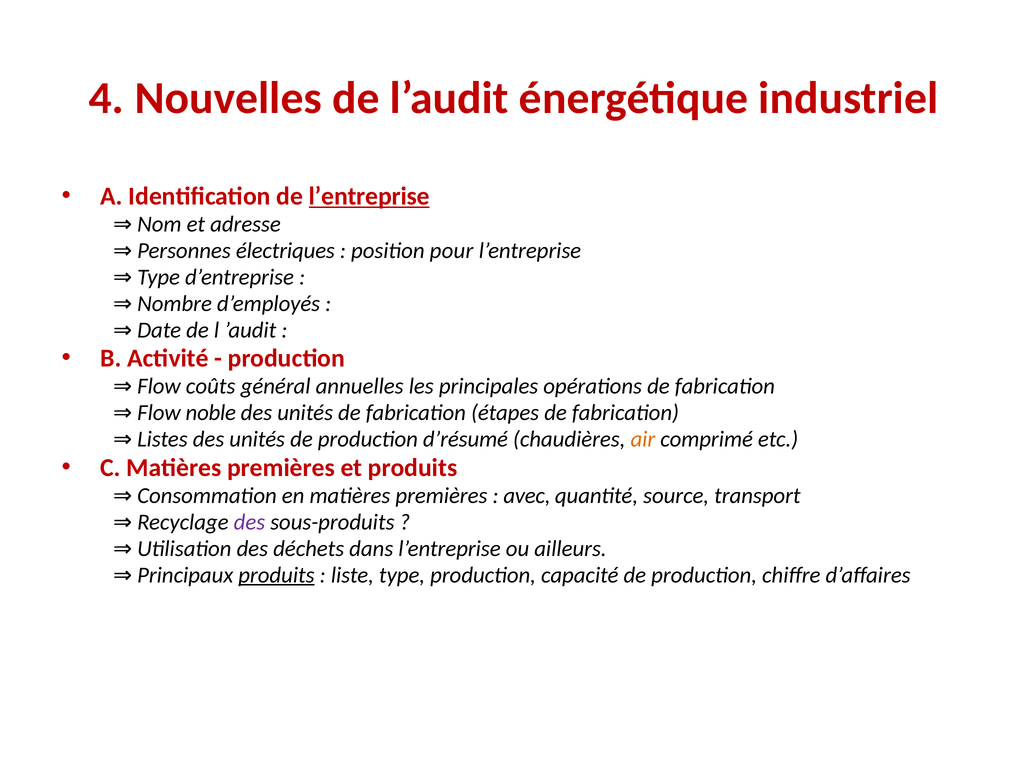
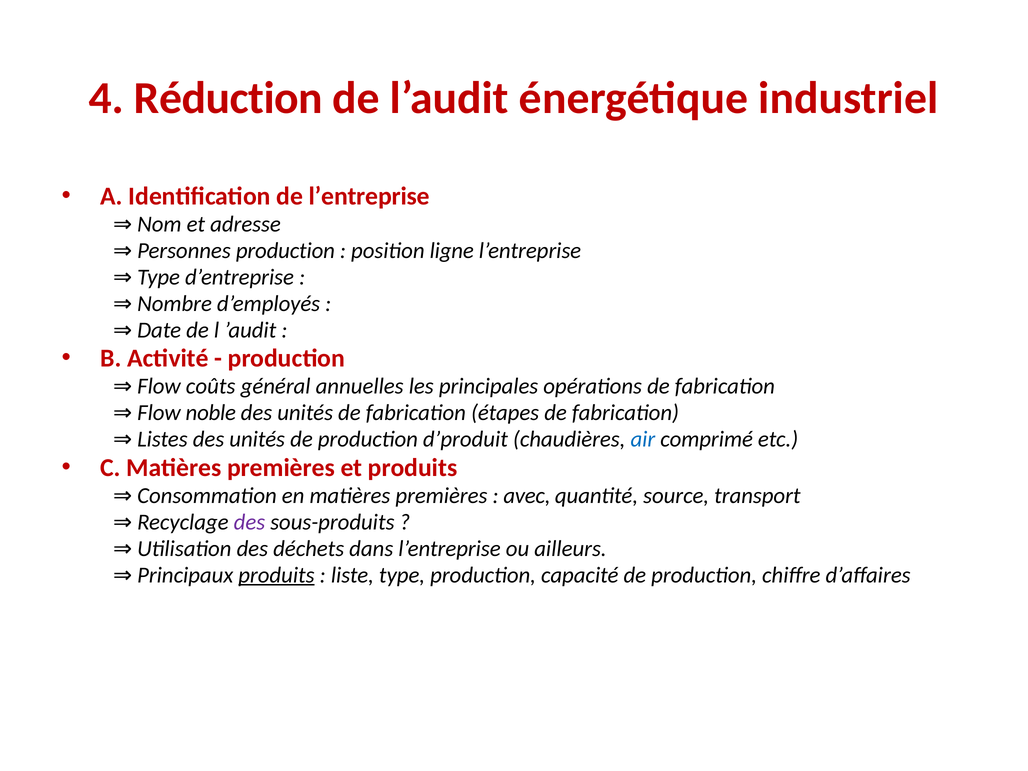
Nouvelles: Nouvelles -> Réduction
l’entreprise at (369, 196) underline: present -> none
électriques at (285, 251): électriques -> production
pour: pour -> ligne
d’résumé: d’résumé -> d’produit
air colour: orange -> blue
